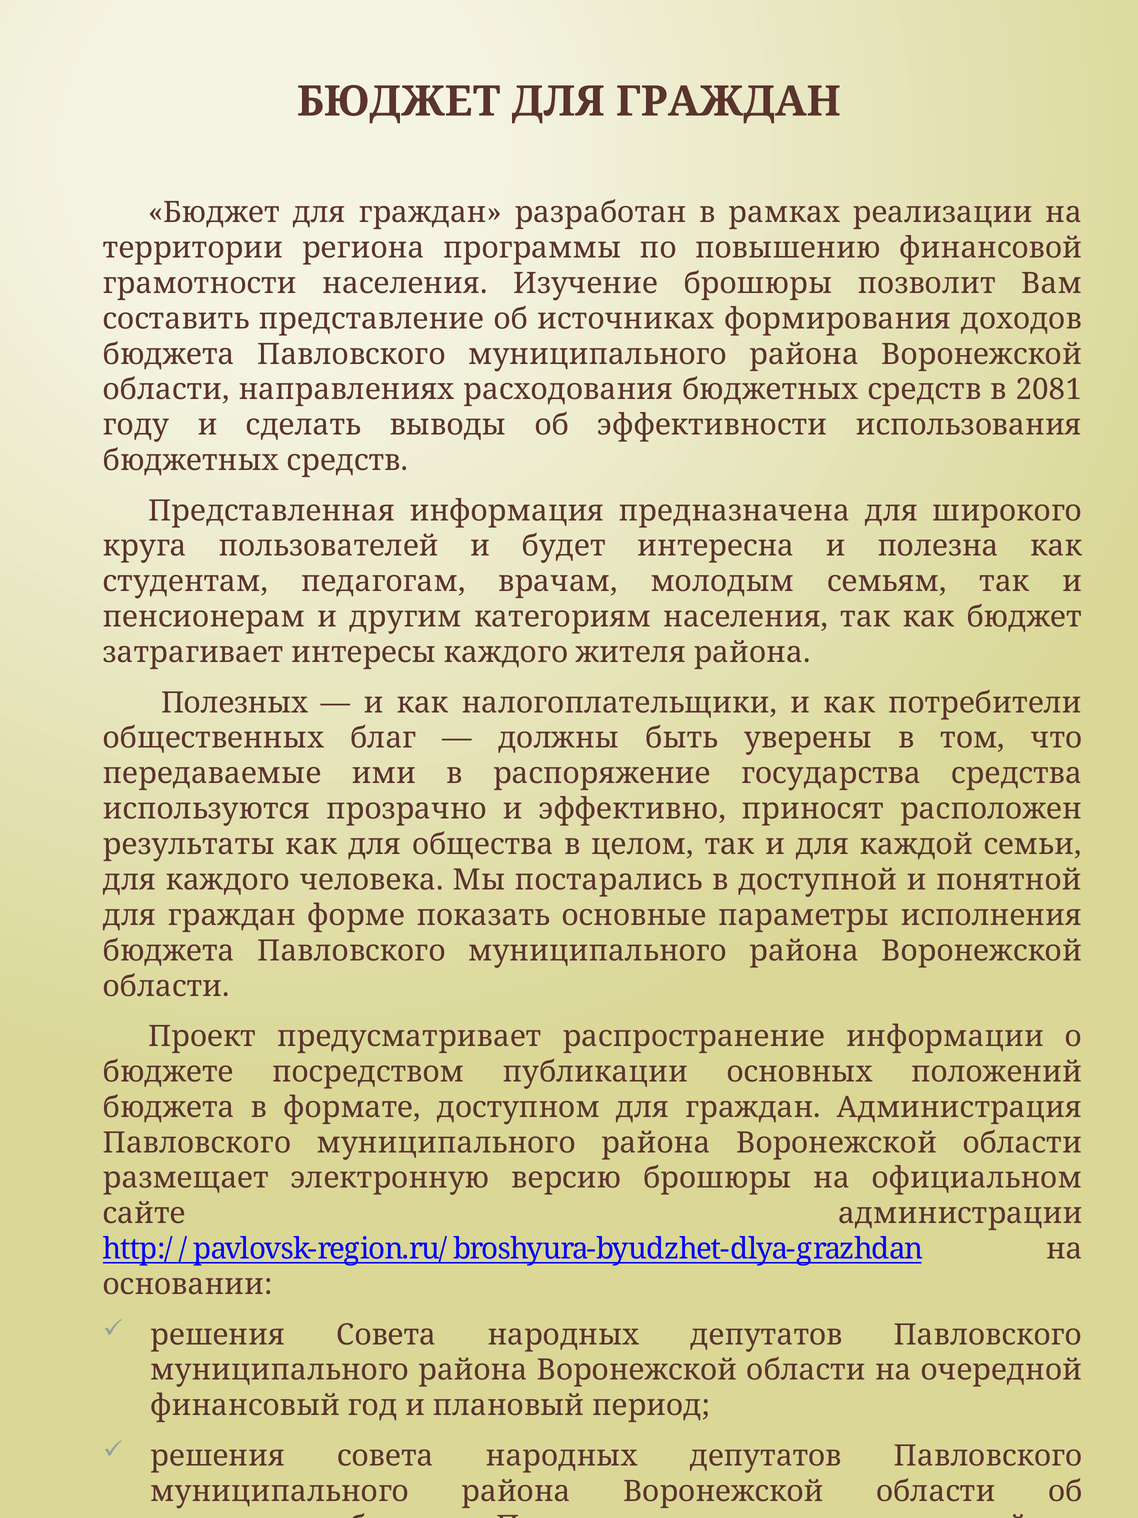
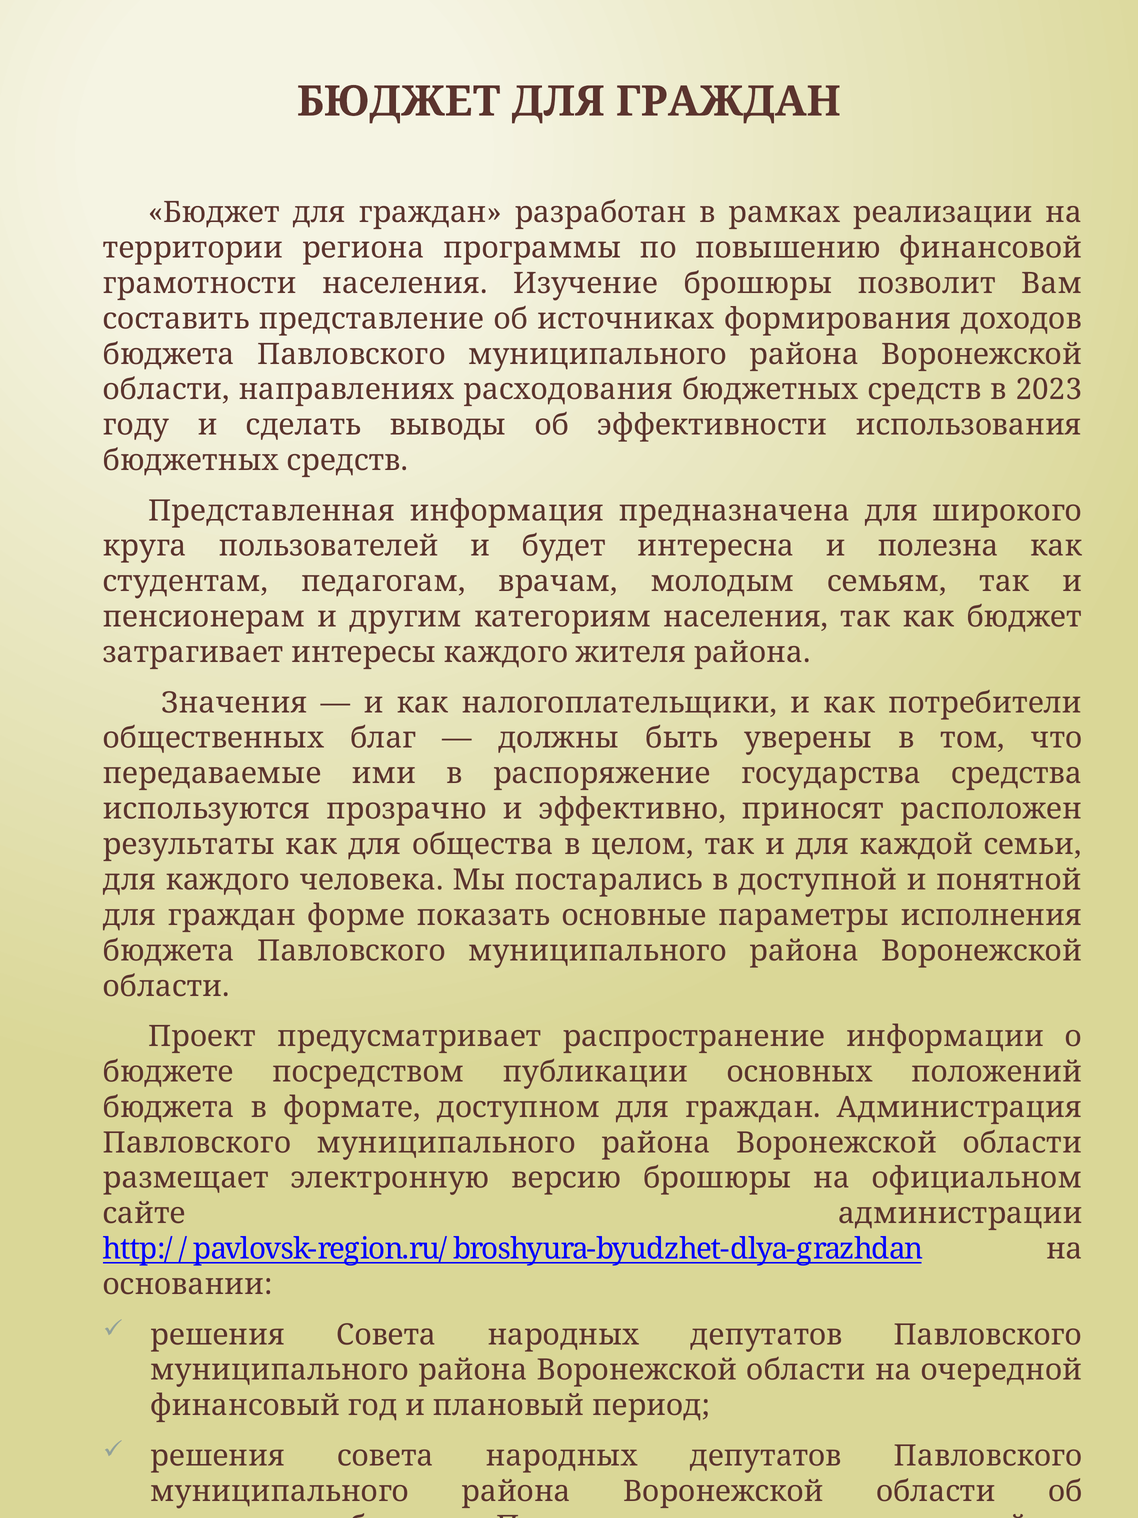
2081: 2081 -> 2023
Полезных: Полезных -> Значения
